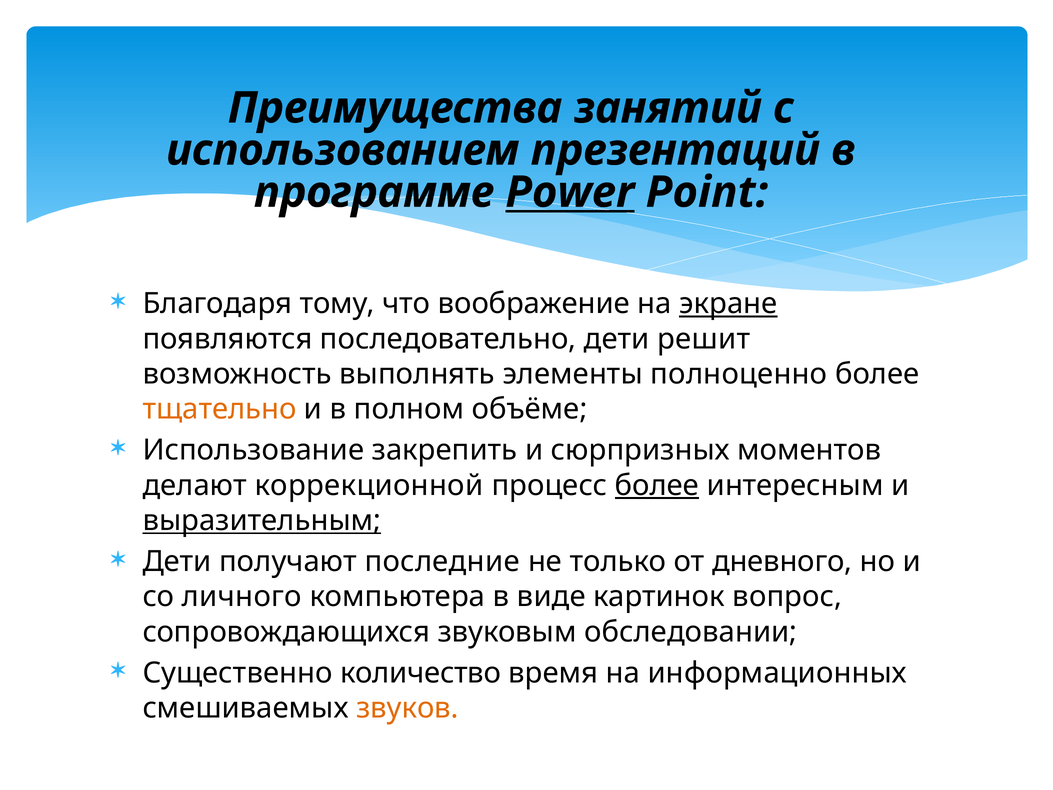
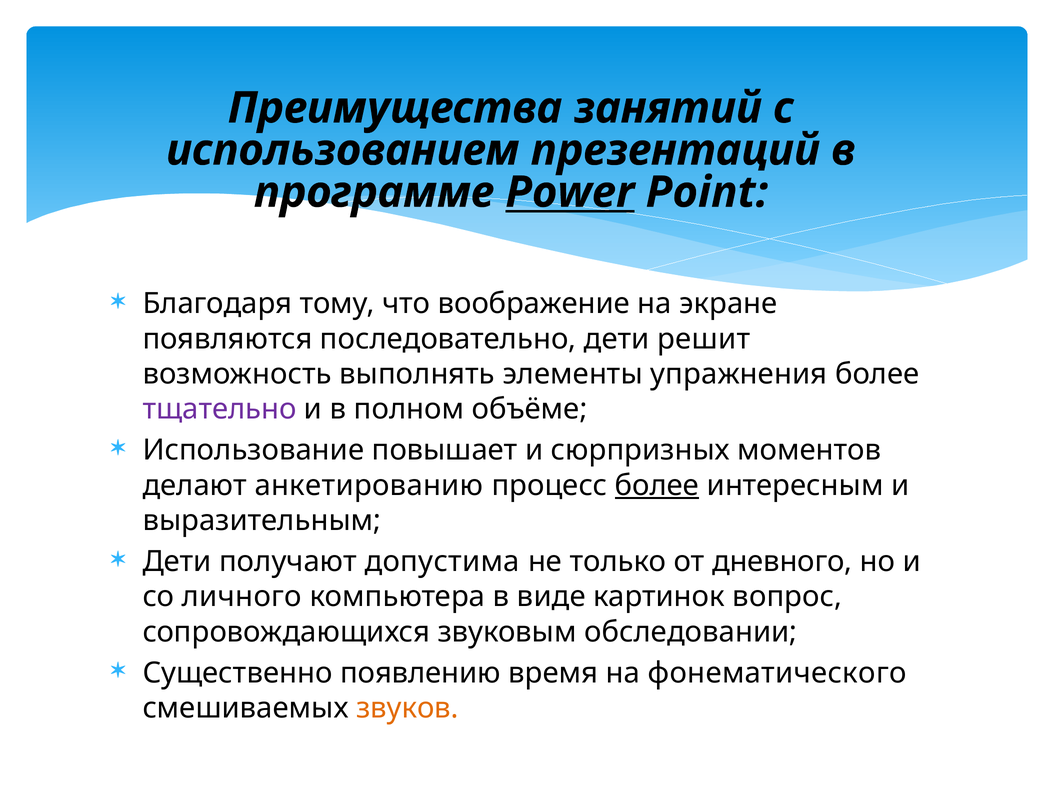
экране underline: present -> none
полноценно: полноценно -> упражнения
тщательно colour: orange -> purple
закрепить: закрепить -> повышает
коррекционной: коррекционной -> анкетированию
выразительным underline: present -> none
последние: последние -> допустима
количество: количество -> появлению
информационных: информационных -> фонематического
